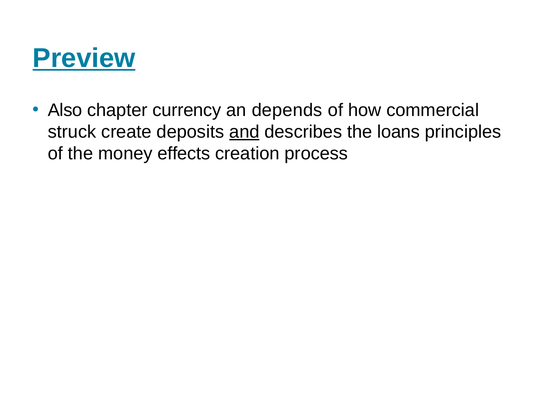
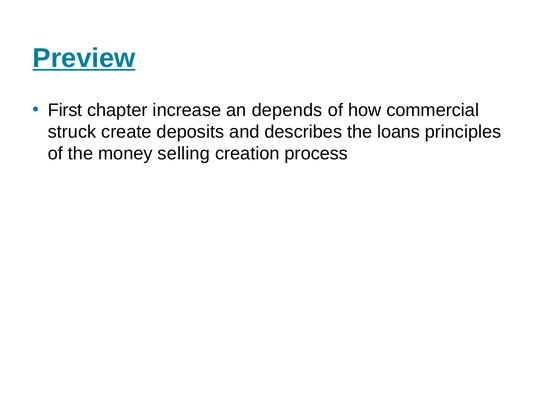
Also: Also -> First
currency: currency -> increase
and underline: present -> none
effects: effects -> selling
